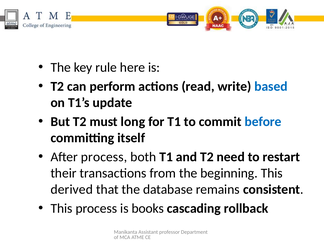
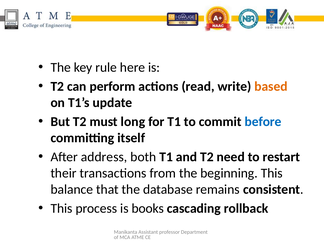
based colour: blue -> orange
After process: process -> address
derived: derived -> balance
